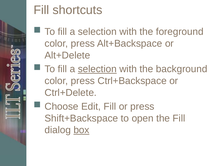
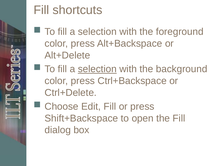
box underline: present -> none
